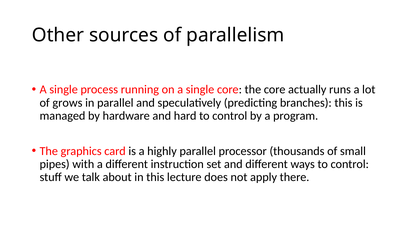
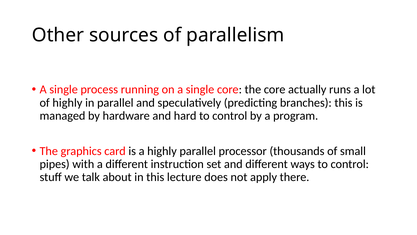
of grows: grows -> highly
